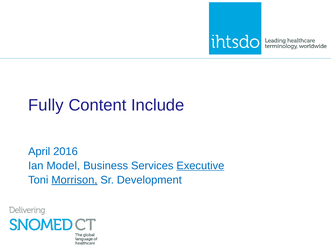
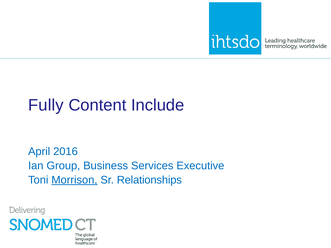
Model: Model -> Group
Executive underline: present -> none
Development: Development -> Relationships
